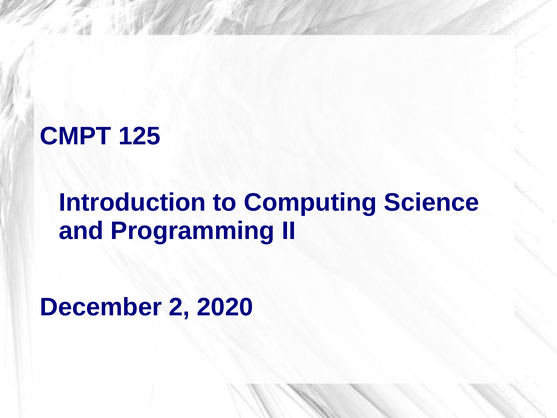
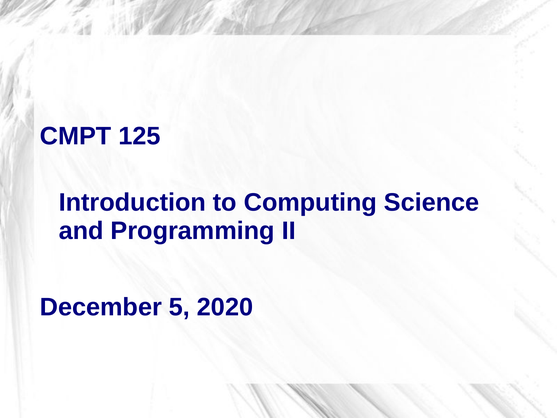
2: 2 -> 5
